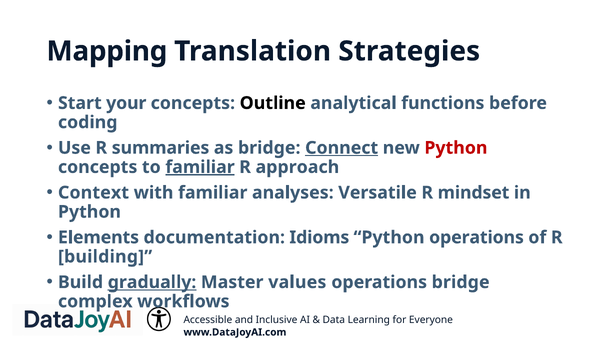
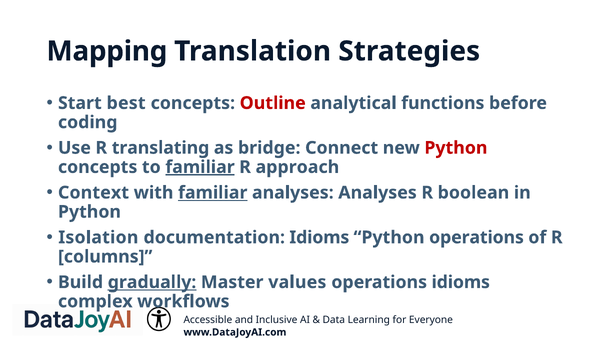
your: your -> best
Outline colour: black -> red
summaries: summaries -> translating
Connect underline: present -> none
familiar at (213, 193) underline: none -> present
analyses Versatile: Versatile -> Analyses
mindset: mindset -> boolean
Elements: Elements -> Isolation
building: building -> columns
operations bridge: bridge -> idioms
